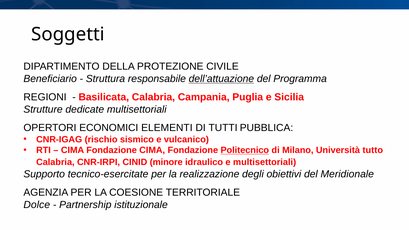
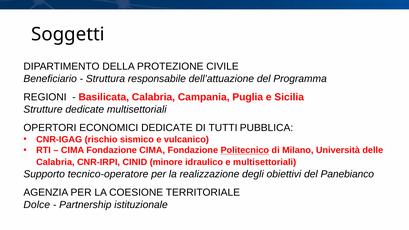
dell’attuazione underline: present -> none
ECONOMICI ELEMENTI: ELEMENTI -> DEDICATE
tutto: tutto -> delle
tecnico-esercitate: tecnico-esercitate -> tecnico-operatore
Meridionale: Meridionale -> Panebianco
